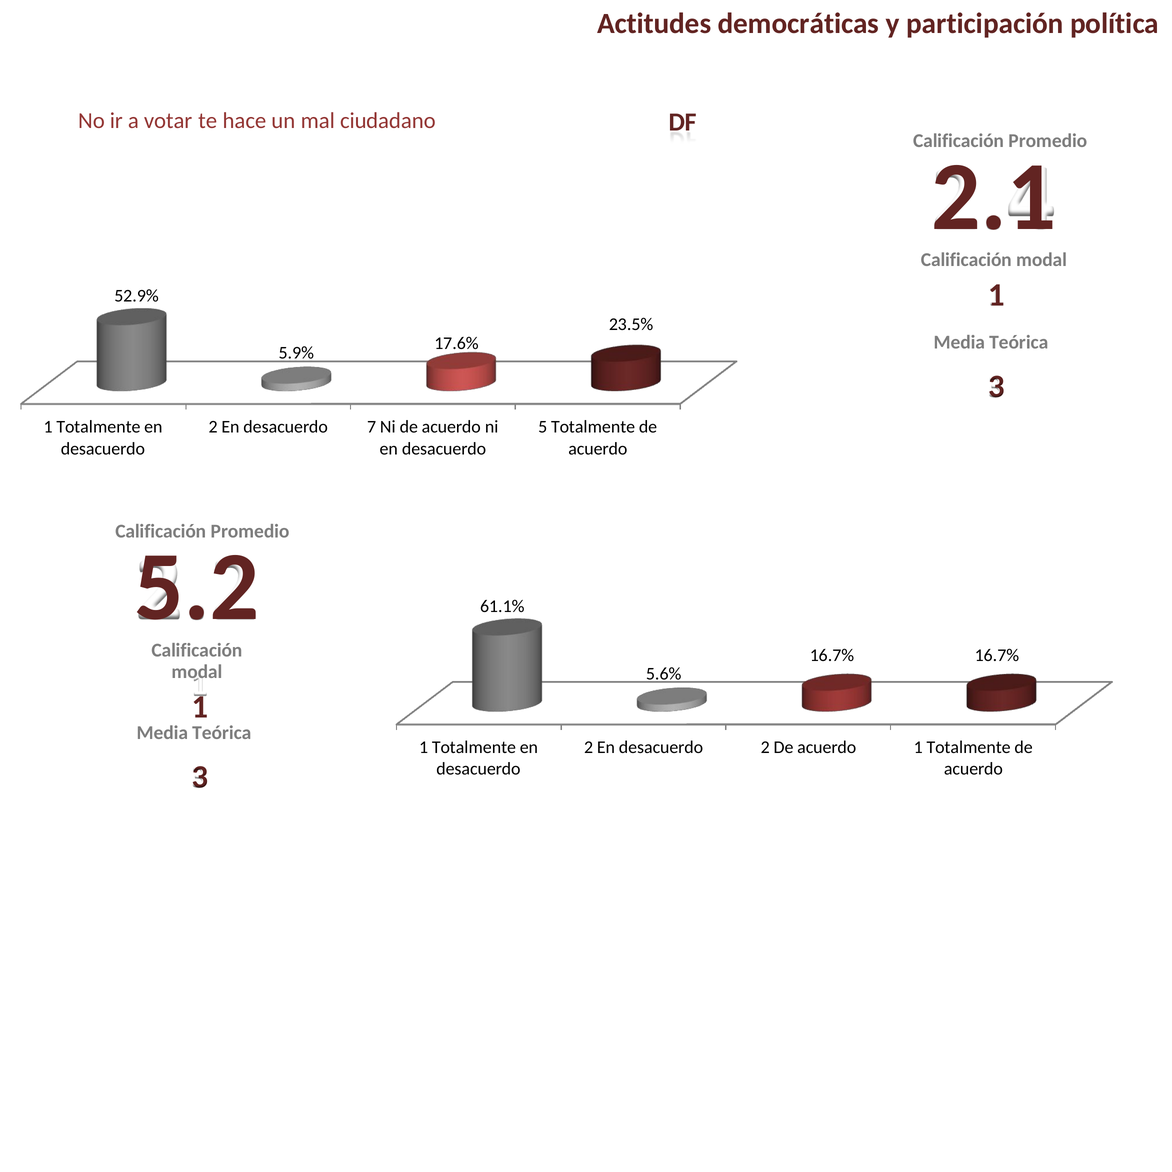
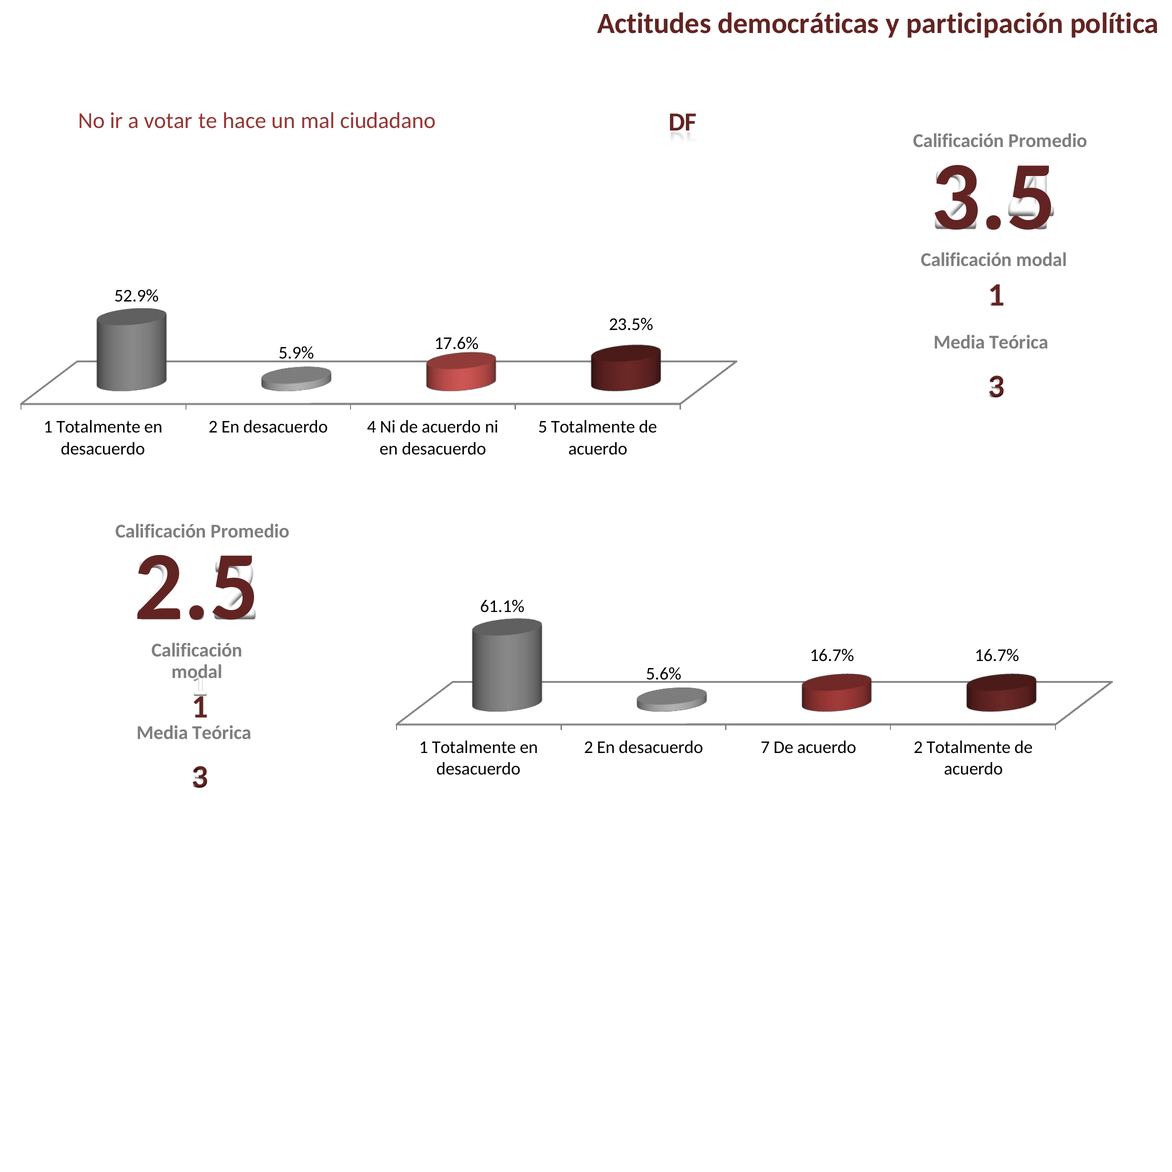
2.1: 2.1 -> 3.5
7: 7 -> 4
5.2: 5.2 -> 2.5
2 En desacuerdo 2: 2 -> 7
acuerdo 1: 1 -> 2
